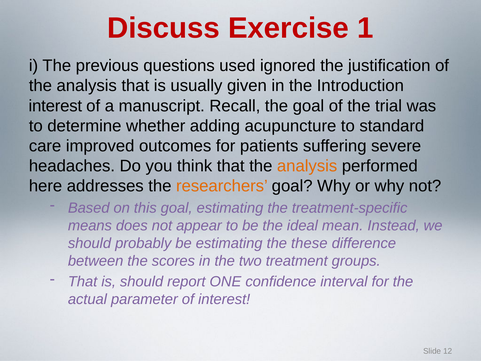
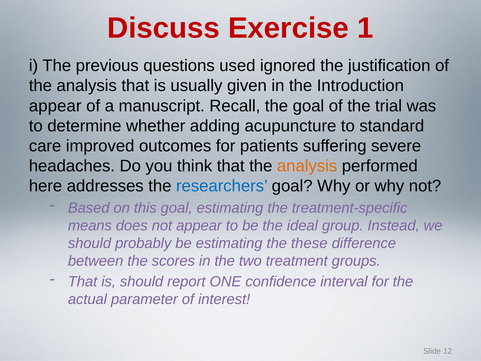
interest at (55, 106): interest -> appear
researchers colour: orange -> blue
mean: mean -> group
